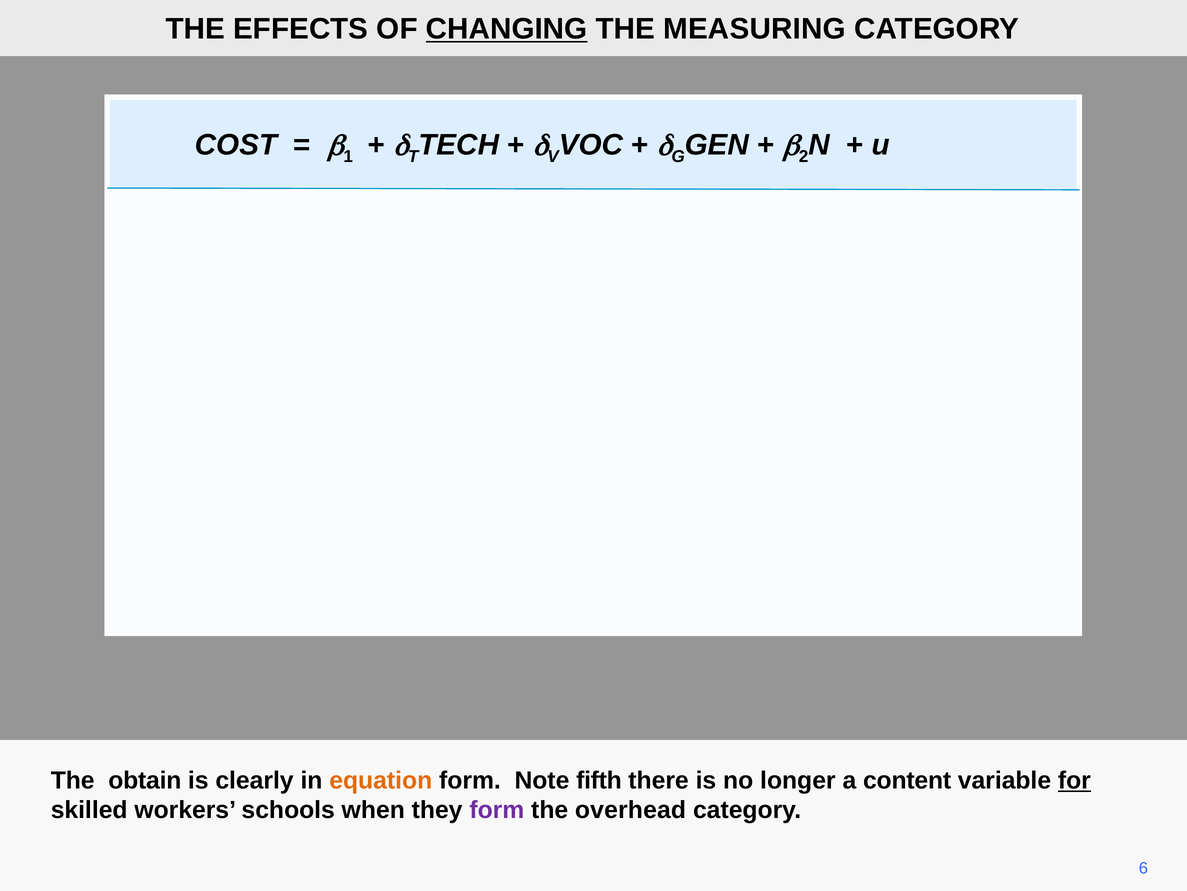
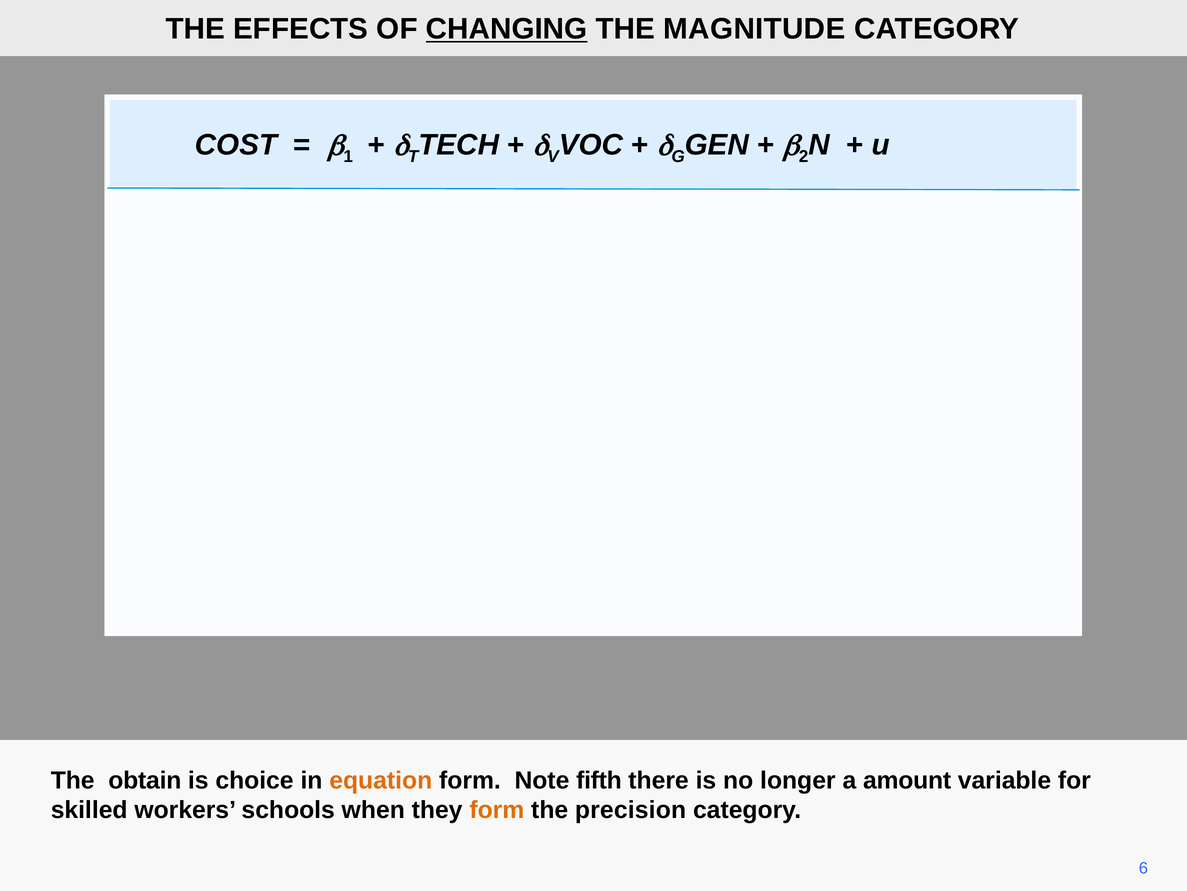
MEASURING: MEASURING -> MAGNITUDE
clearly: clearly -> choice
content: content -> amount
for underline: present -> none
form at (497, 810) colour: purple -> orange
overhead: overhead -> precision
